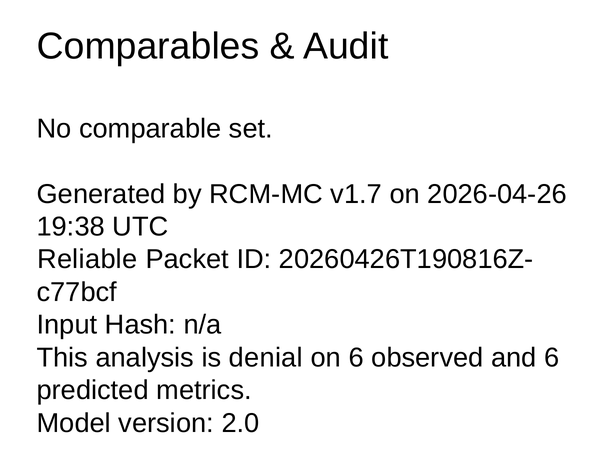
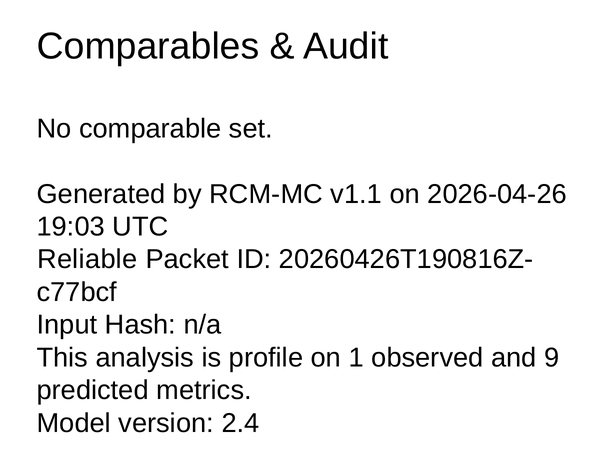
v1.7: v1.7 -> v1.1
19:38: 19:38 -> 19:03
denial: denial -> profile
on 6: 6 -> 1
and 6: 6 -> 9
2.0: 2.0 -> 2.4
